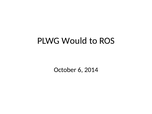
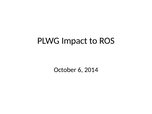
Would: Would -> Impact
